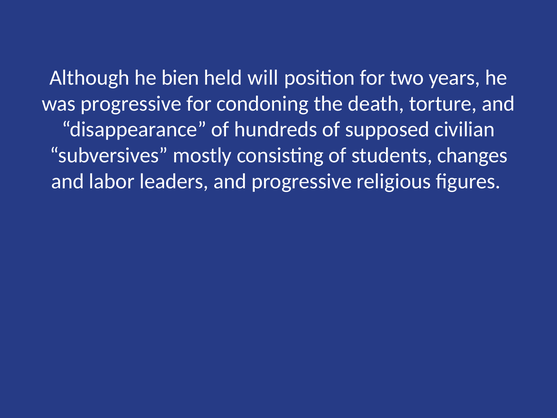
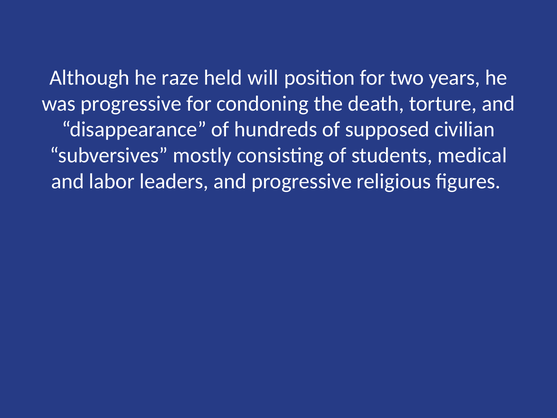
bien: bien -> raze
changes: changes -> medical
